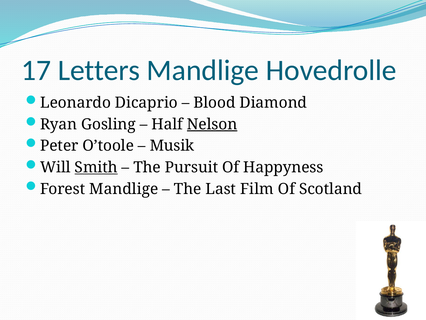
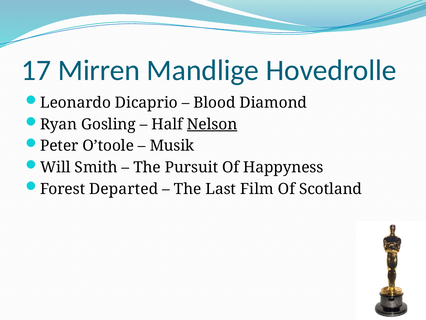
Letters: Letters -> Mirren
Smith underline: present -> none
Forest Mandlige: Mandlige -> Departed
